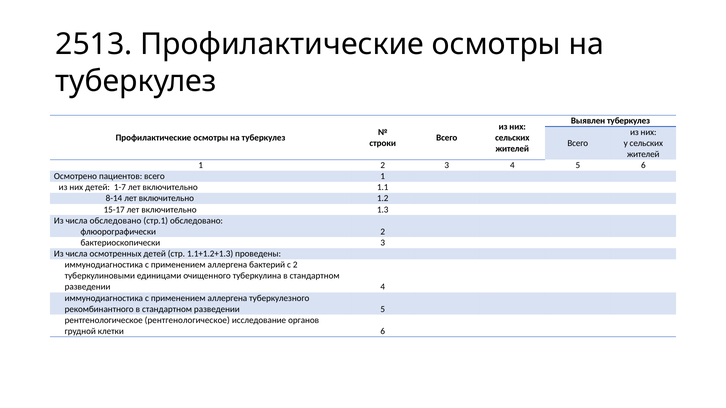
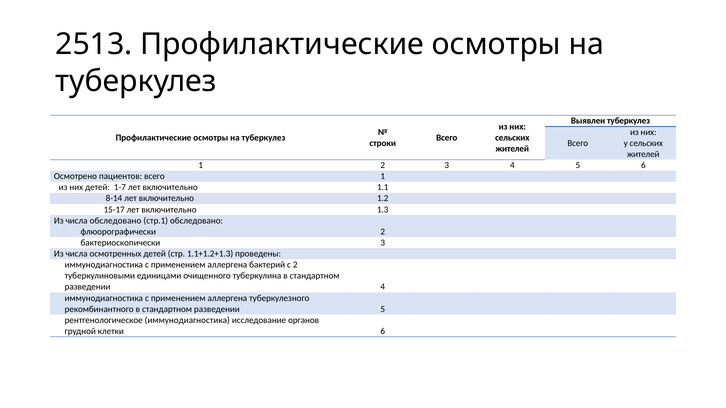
рентгенологическое рентгенологическое: рентгенологическое -> иммунодиагностика
